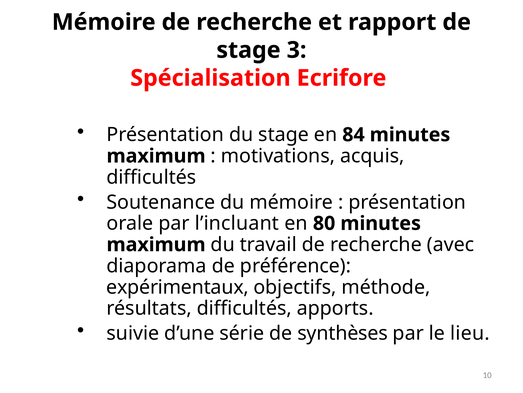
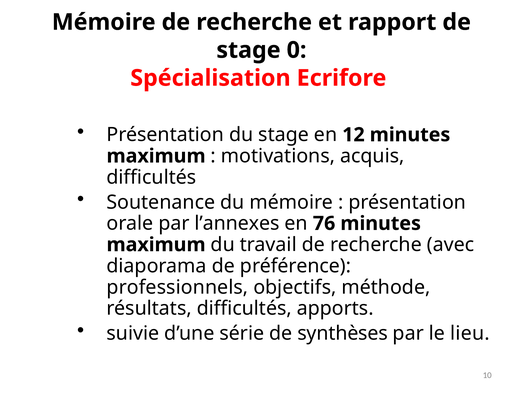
3: 3 -> 0
84: 84 -> 12
l’incluant: l’incluant -> l’annexes
80: 80 -> 76
expérimentaux: expérimentaux -> professionnels
